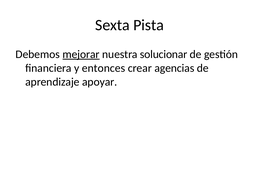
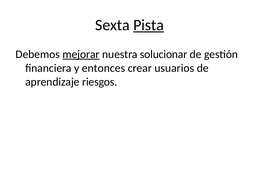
Pista underline: none -> present
agencias: agencias -> usuarios
apoyar: apoyar -> riesgos
